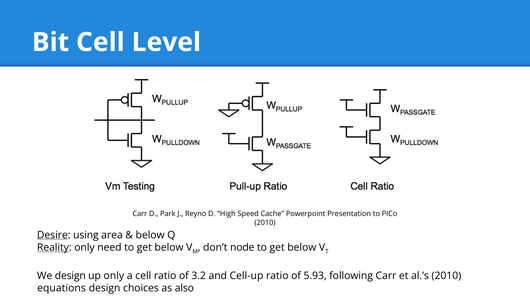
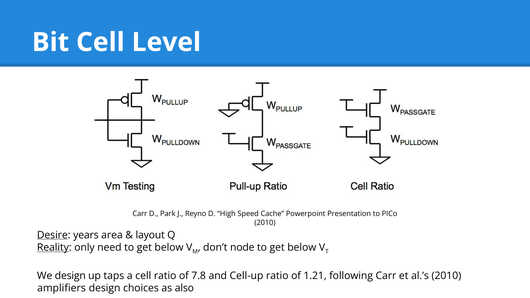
using: using -> years
below at (150, 235): below -> layout
up only: only -> taps
3.2: 3.2 -> 7.8
5.93: 5.93 -> 1.21
equations: equations -> amplifiers
